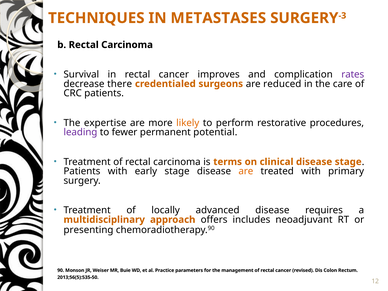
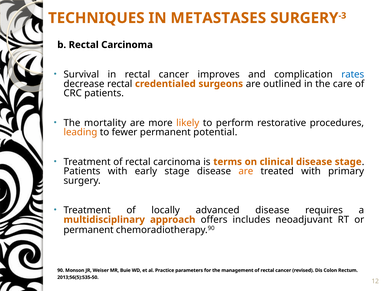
rates colour: purple -> blue
decrease there: there -> rectal
reduced: reduced -> outlined
expertise: expertise -> mortality
leading colour: purple -> orange
presenting at (88, 230): presenting -> permanent
